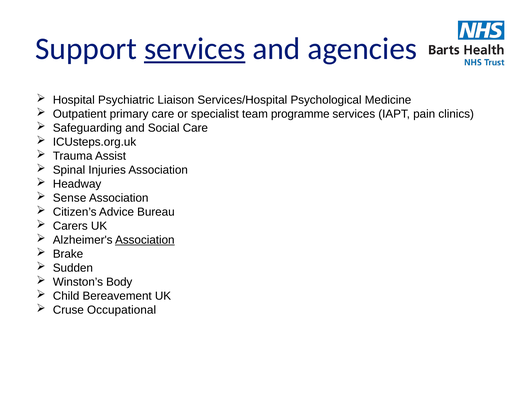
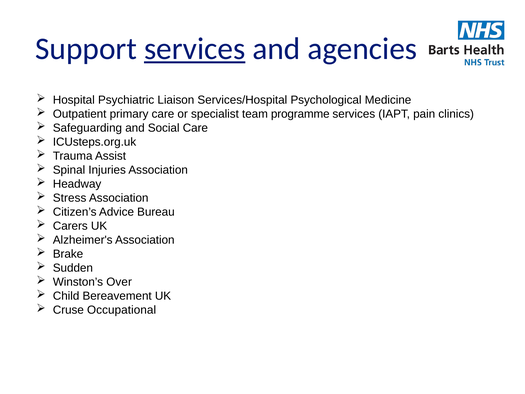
Sense: Sense -> Stress
Association at (145, 240) underline: present -> none
Body: Body -> Over
